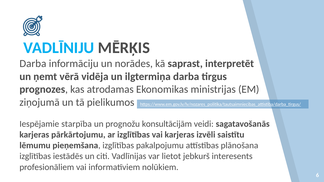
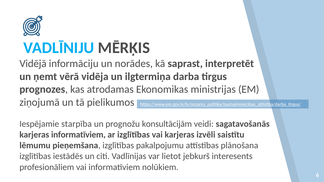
Darba at (33, 64): Darba -> Vidējā
karjeras pārkārtojumu: pārkārtojumu -> informatīviem
